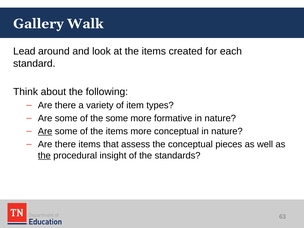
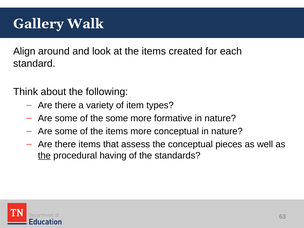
Lead: Lead -> Align
Are at (45, 131) underline: present -> none
insight: insight -> having
